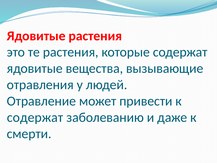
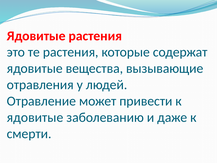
содержат at (35, 117): содержат -> ядовитые
